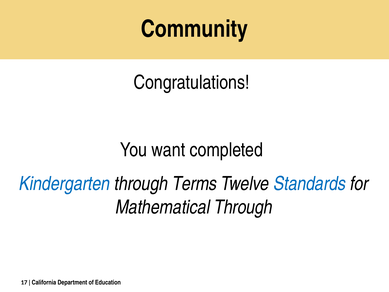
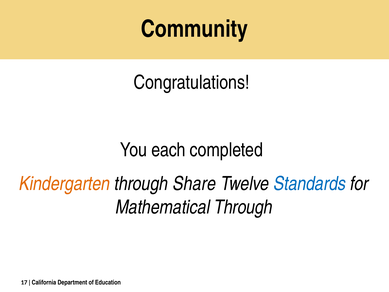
want: want -> each
Kindergarten colour: blue -> orange
Terms: Terms -> Share
